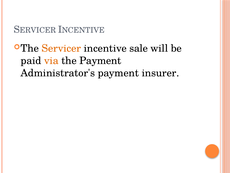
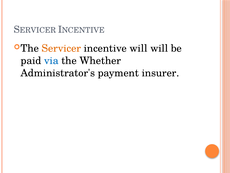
incentive sale: sale -> will
via colour: orange -> blue
the Payment: Payment -> Whether
